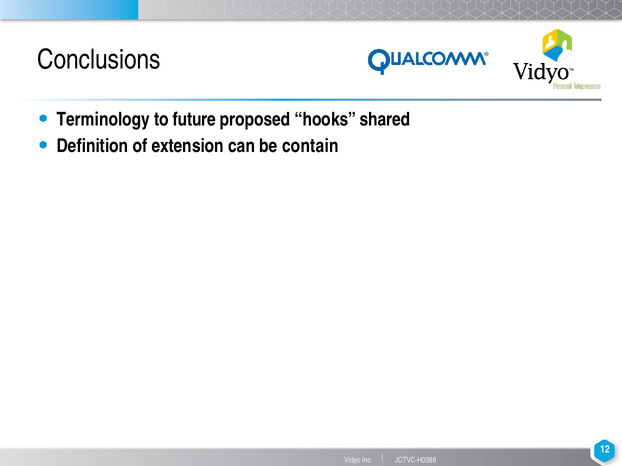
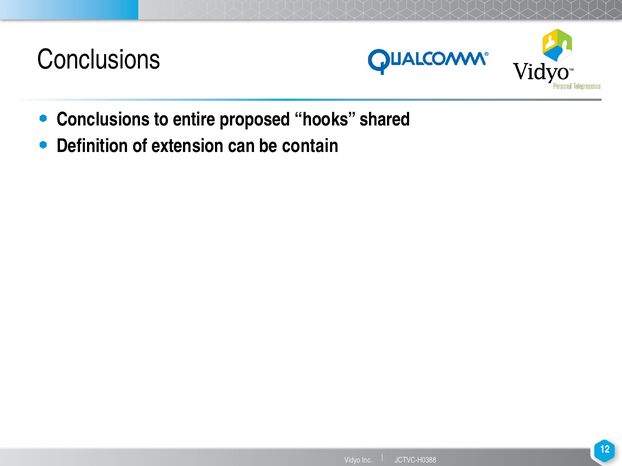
Terminology at (103, 120): Terminology -> Conclusions
future: future -> entire
